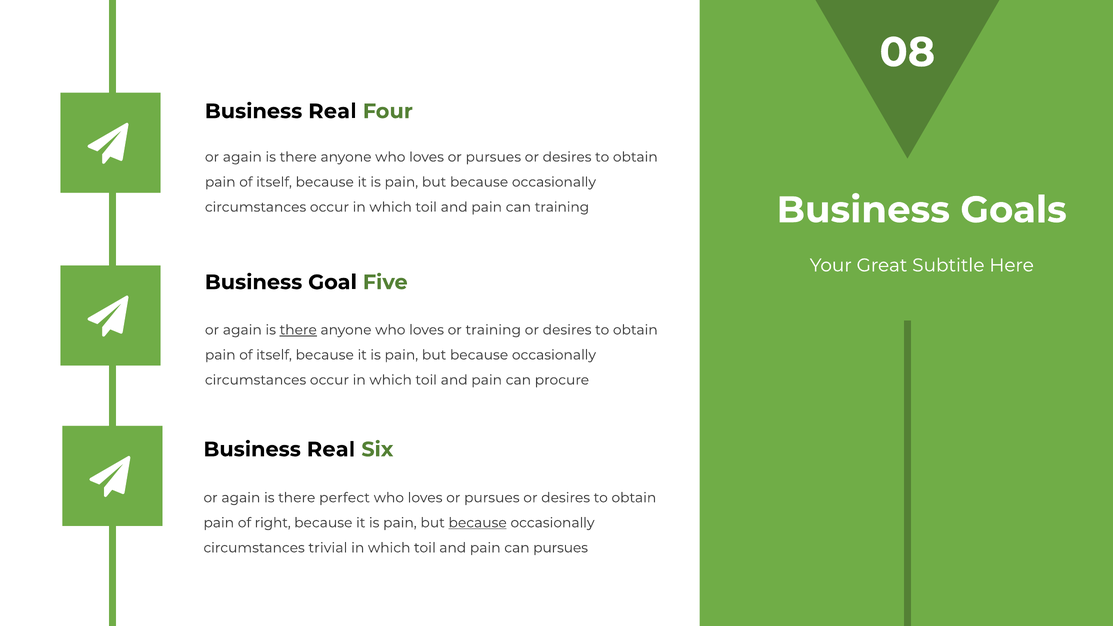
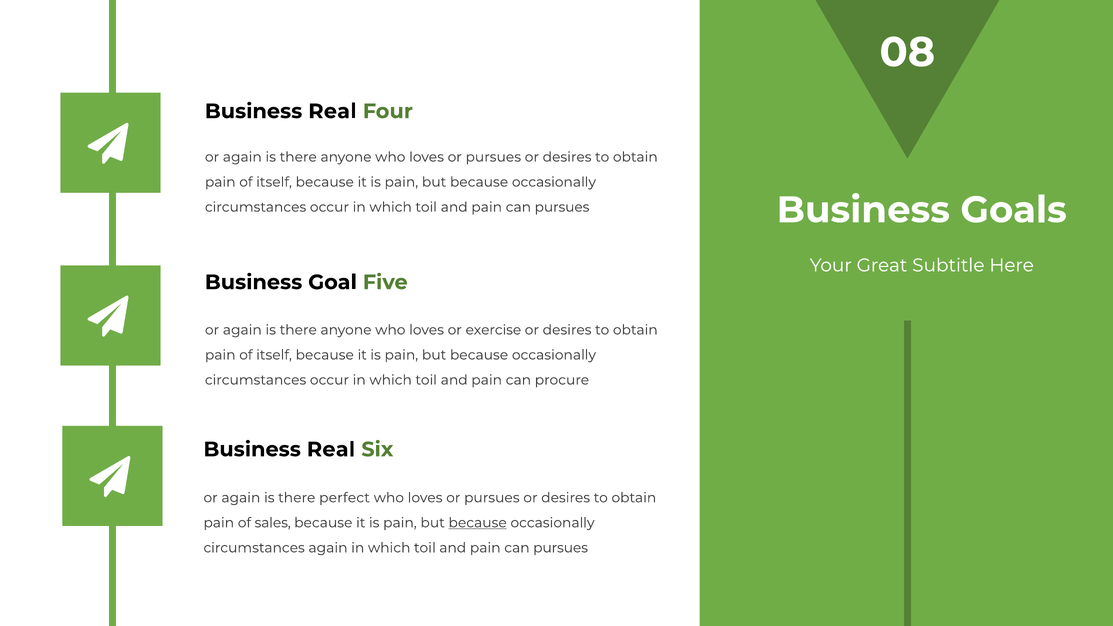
training at (562, 207): training -> pursues
there at (298, 330) underline: present -> none
or training: training -> exercise
right: right -> sales
circumstances trivial: trivial -> again
